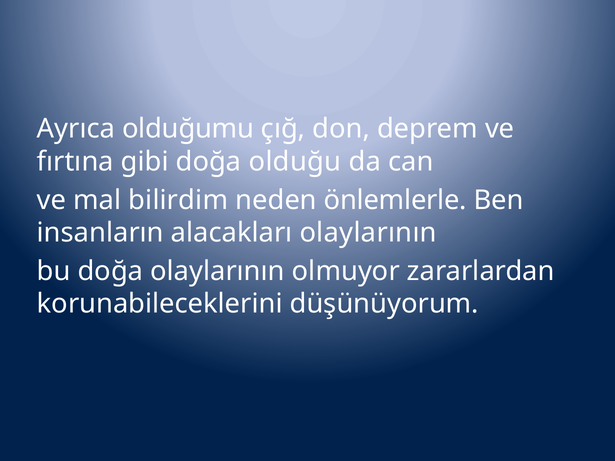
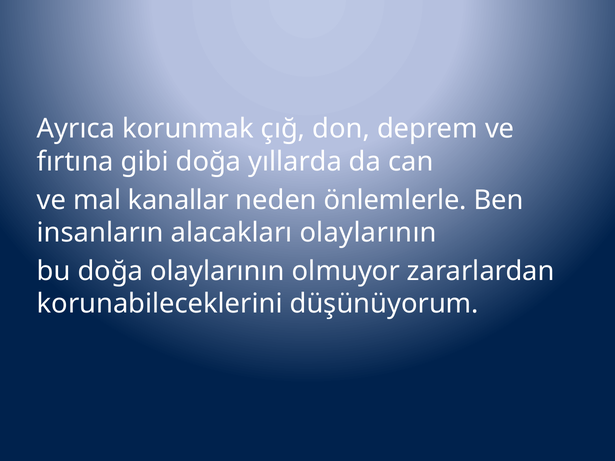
olduğumu: olduğumu -> korunmak
olduğu: olduğu -> yıllarda
bilirdim: bilirdim -> kanallar
